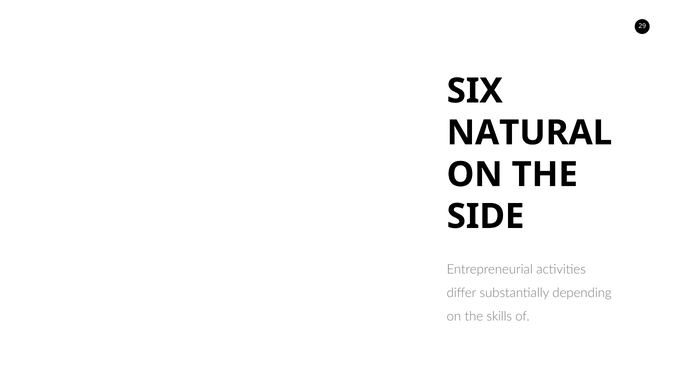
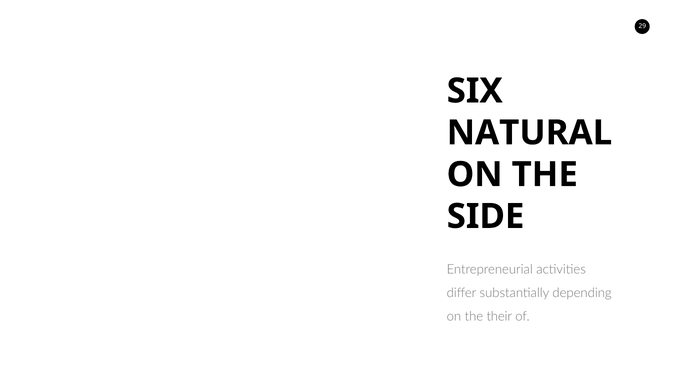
skills: skills -> their
